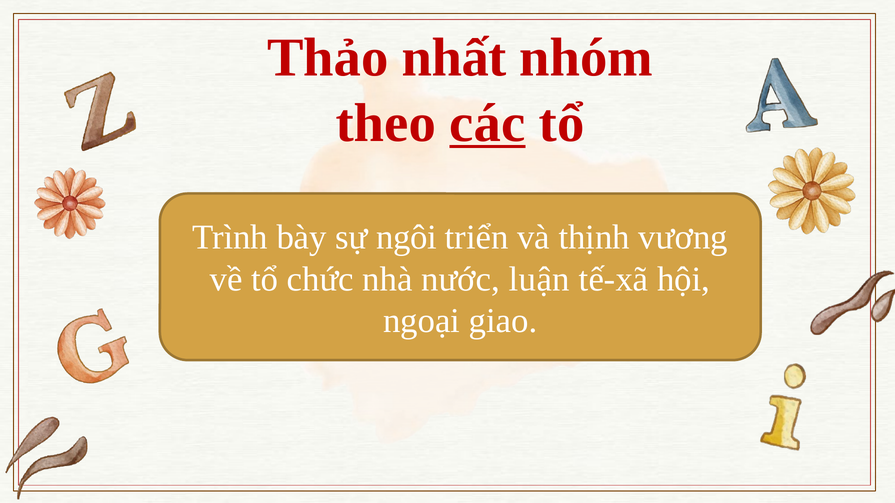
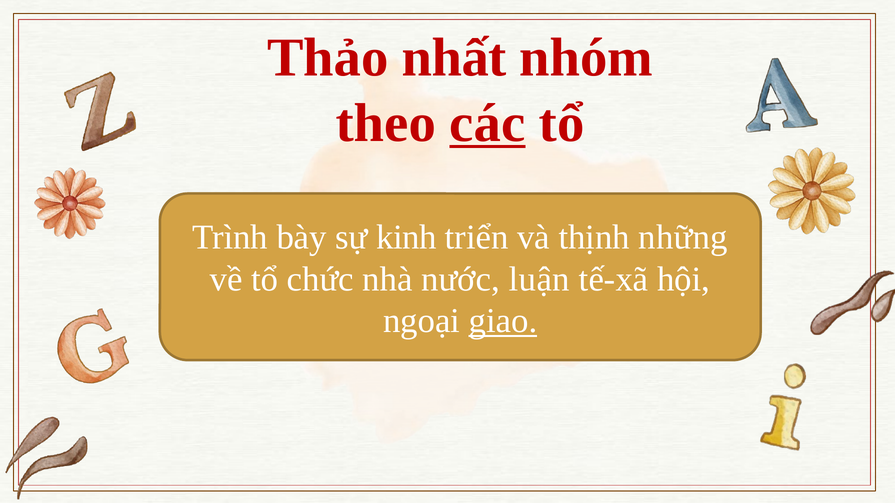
ngôi: ngôi -> kinh
vương: vương -> những
giao underline: none -> present
